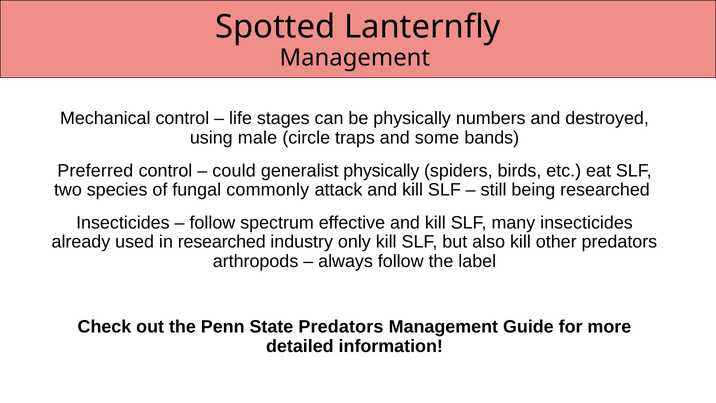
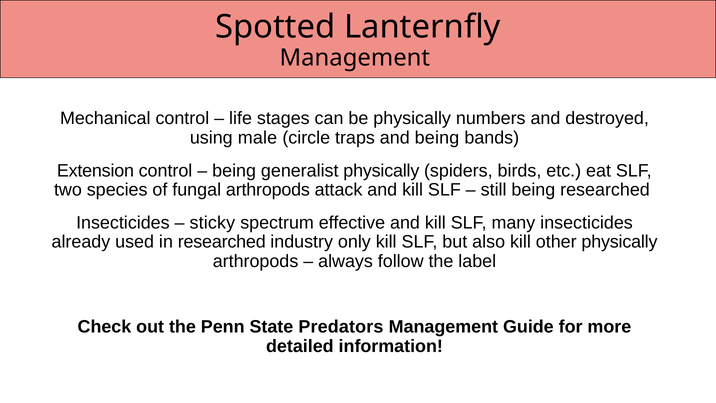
and some: some -> being
Preferred: Preferred -> Extension
could at (234, 171): could -> being
fungal commonly: commonly -> arthropods
follow at (212, 223): follow -> sticky
other predators: predators -> physically
